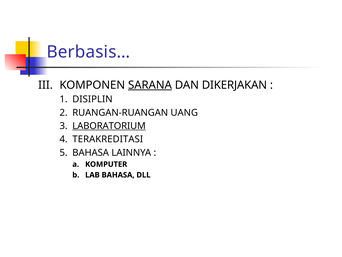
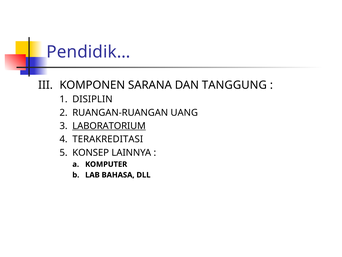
Berbasis…: Berbasis… -> Pendidik…
SARANA underline: present -> none
DIKERJAKAN: DIKERJAKAN -> TANGGUNG
BAHASA at (91, 152): BAHASA -> KONSEP
